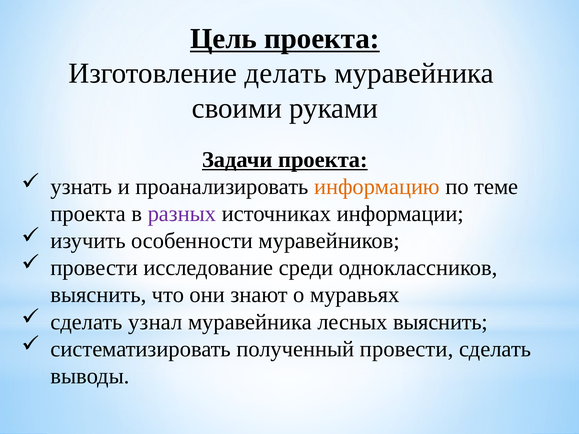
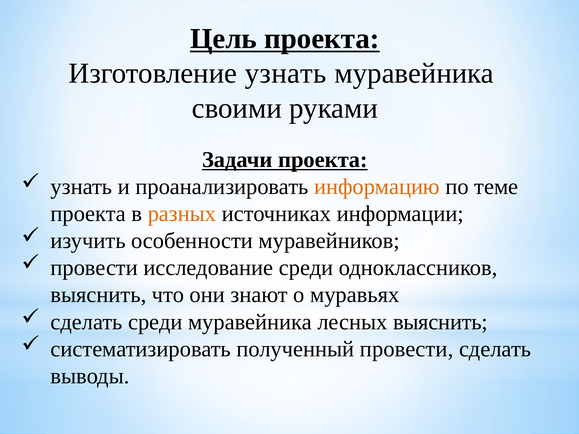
Изготовление делать: делать -> узнать
разных colour: purple -> orange
сделать узнал: узнал -> среди
